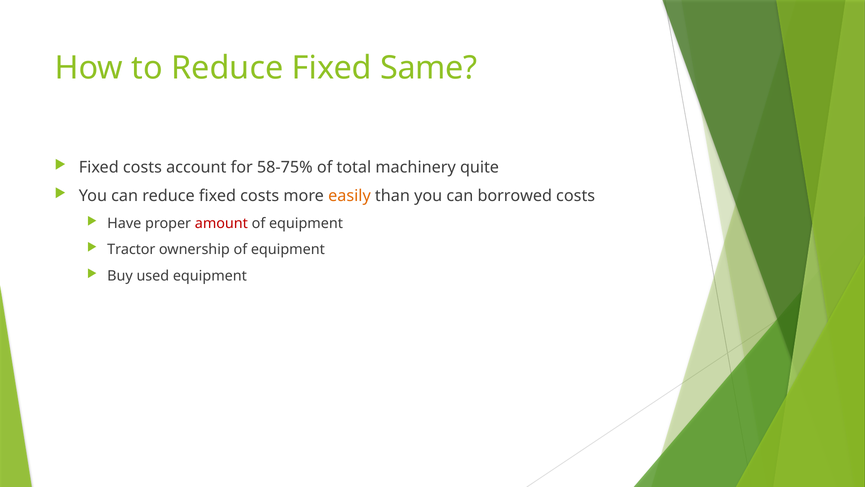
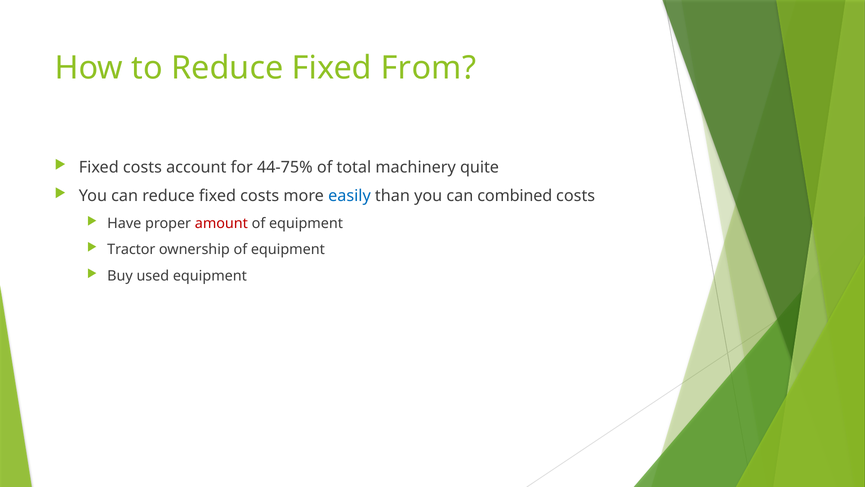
Same: Same -> From
58-75%: 58-75% -> 44-75%
easily colour: orange -> blue
borrowed: borrowed -> combined
